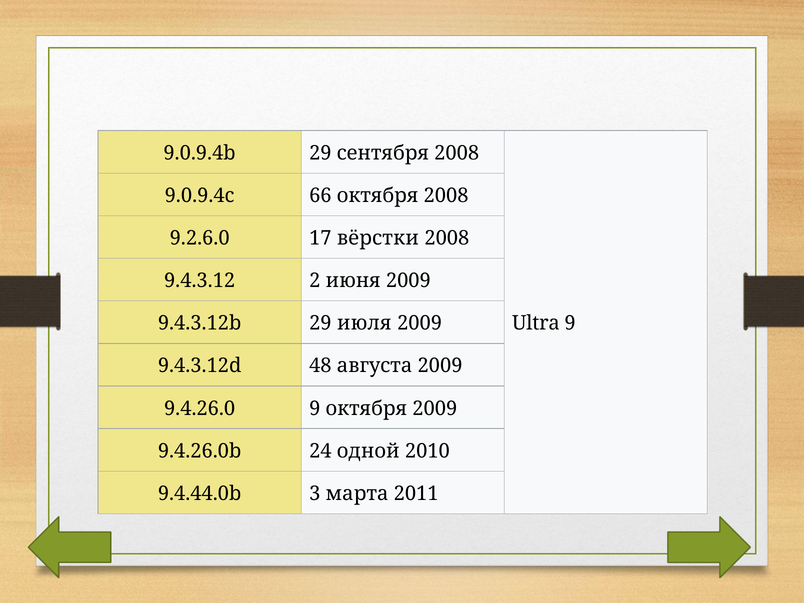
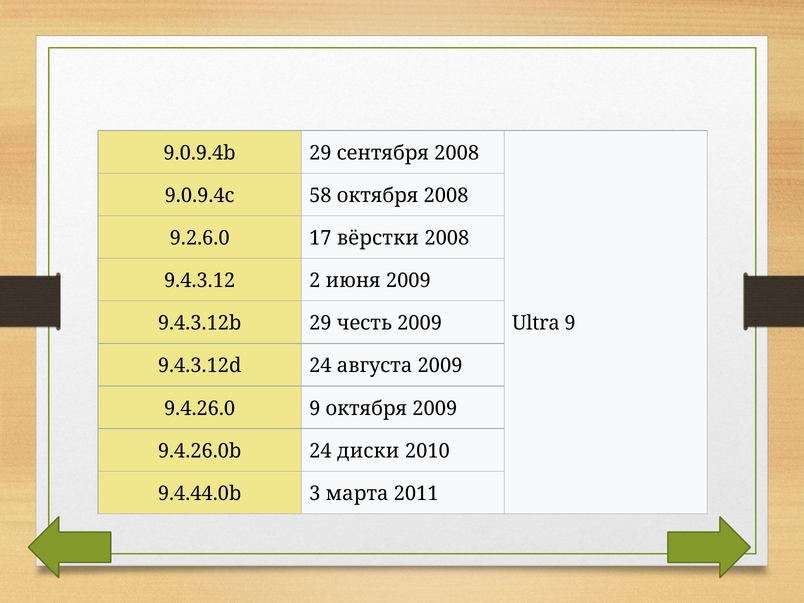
66: 66 -> 58
июля: июля -> честь
9.4.3.12d 48: 48 -> 24
одной: одной -> диски
